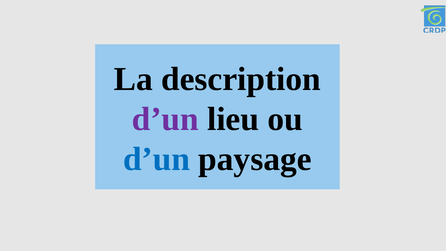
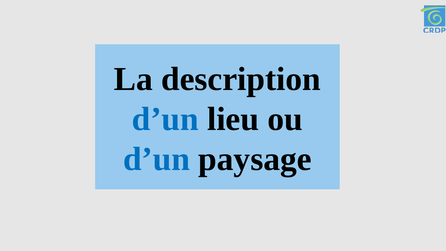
d’un at (165, 119) colour: purple -> blue
